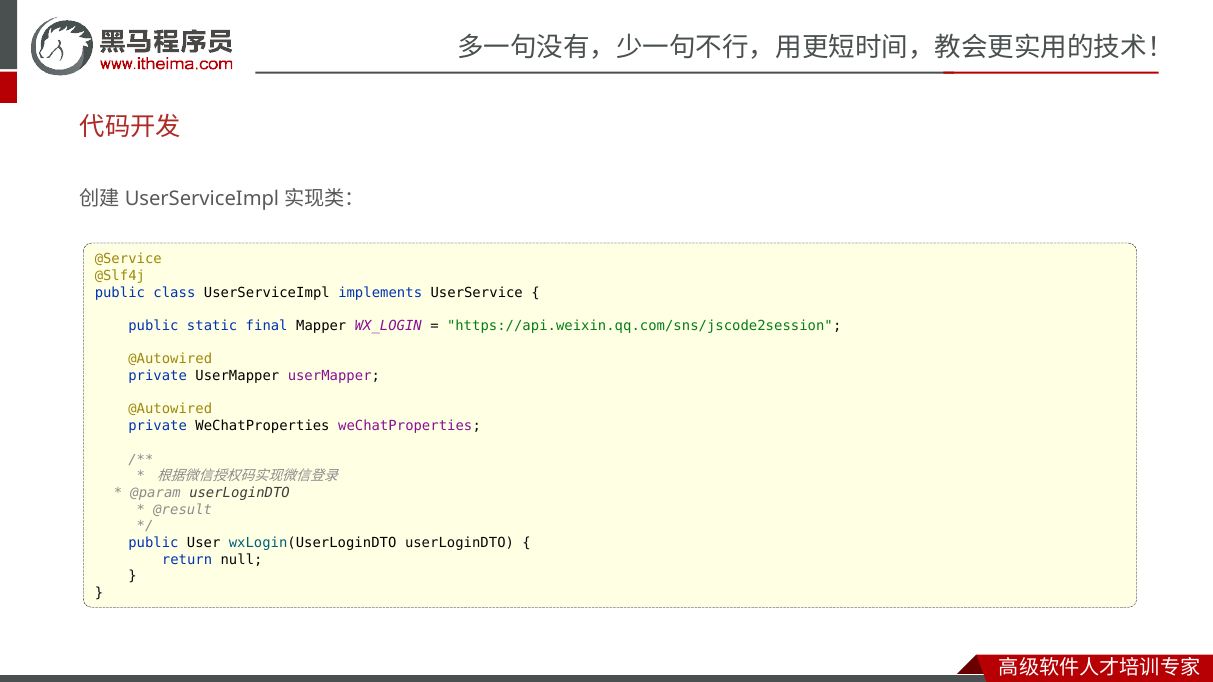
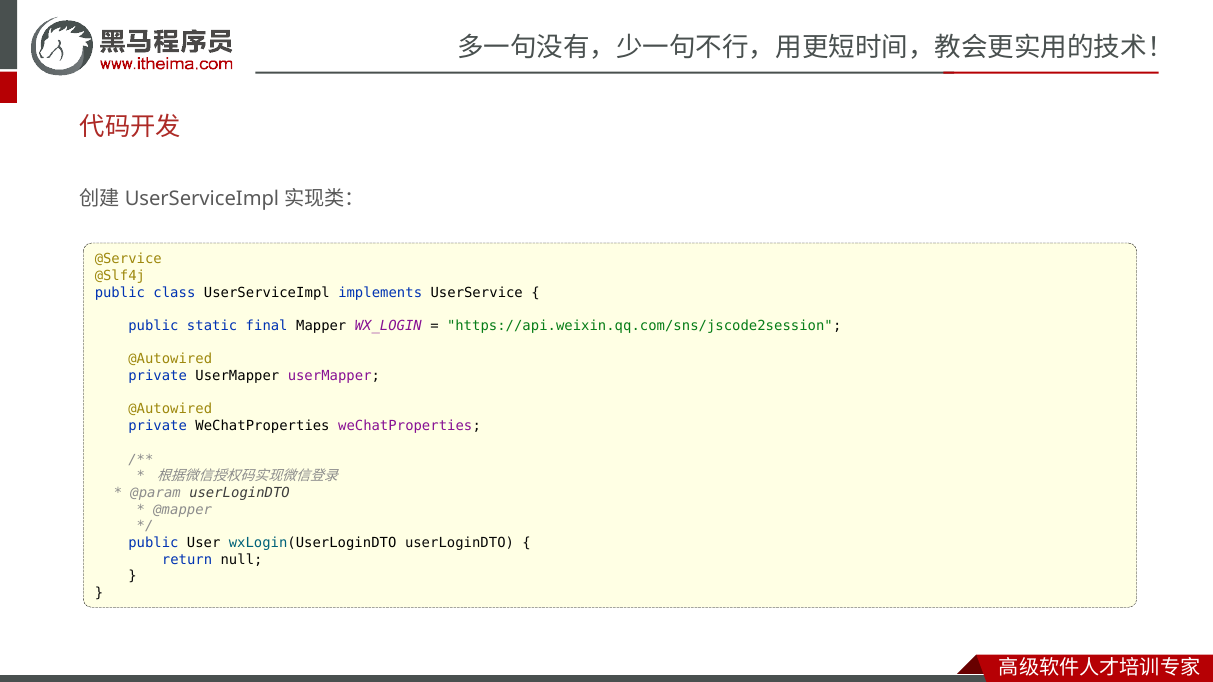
@result: @result -> @mapper
